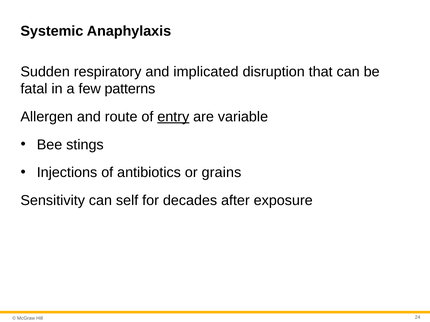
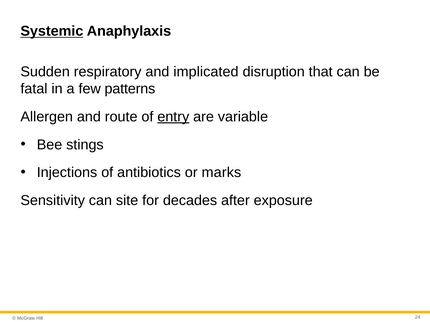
Systemic underline: none -> present
grains: grains -> marks
self: self -> site
